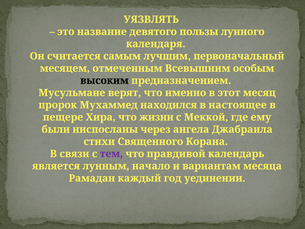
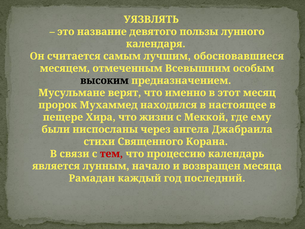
первоначальный: первоначальный -> обосновавшиеся
тем colour: purple -> red
правдивой: правдивой -> процессию
вариантам: вариантам -> возвращен
уединении: уединении -> последний
